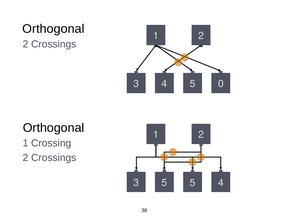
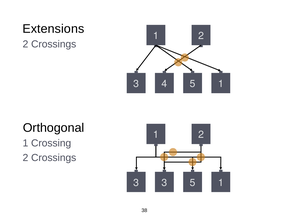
Orthogonal at (53, 29): Orthogonal -> Extensions
4 5 0: 0 -> 1
3 5: 5 -> 3
4 at (221, 182): 4 -> 1
